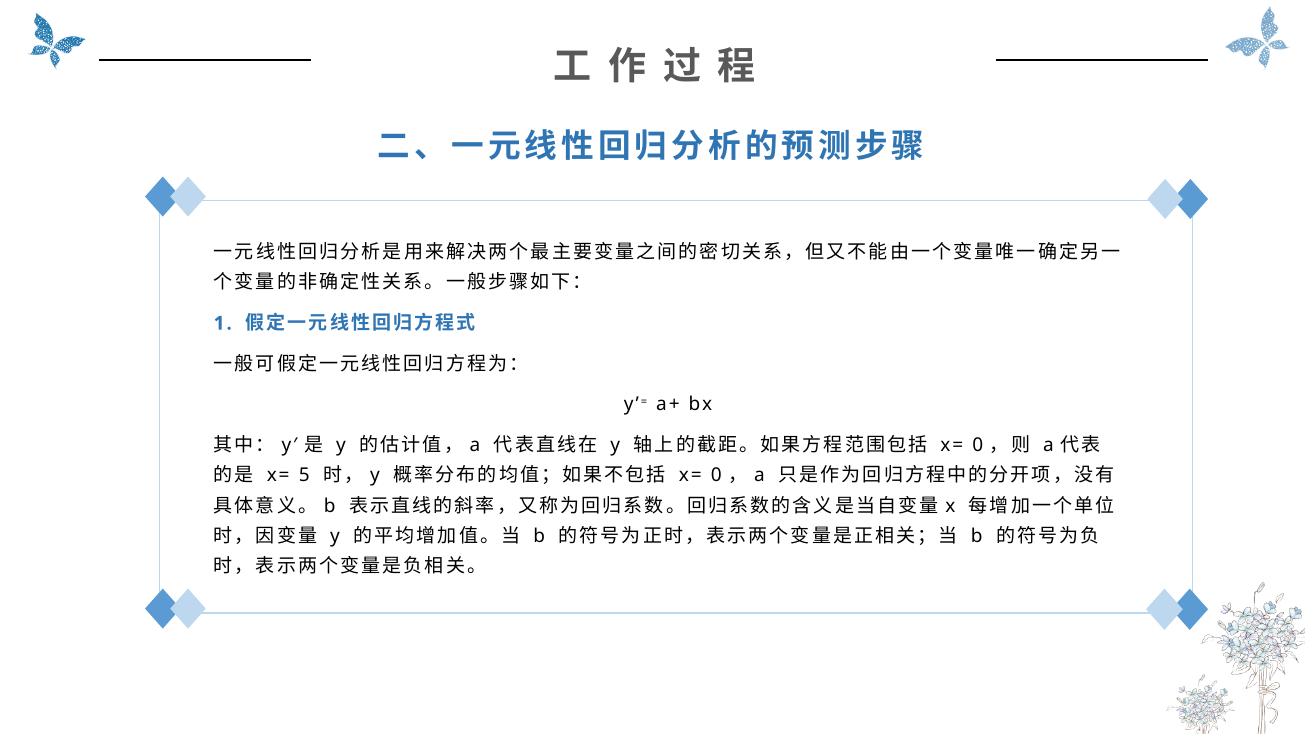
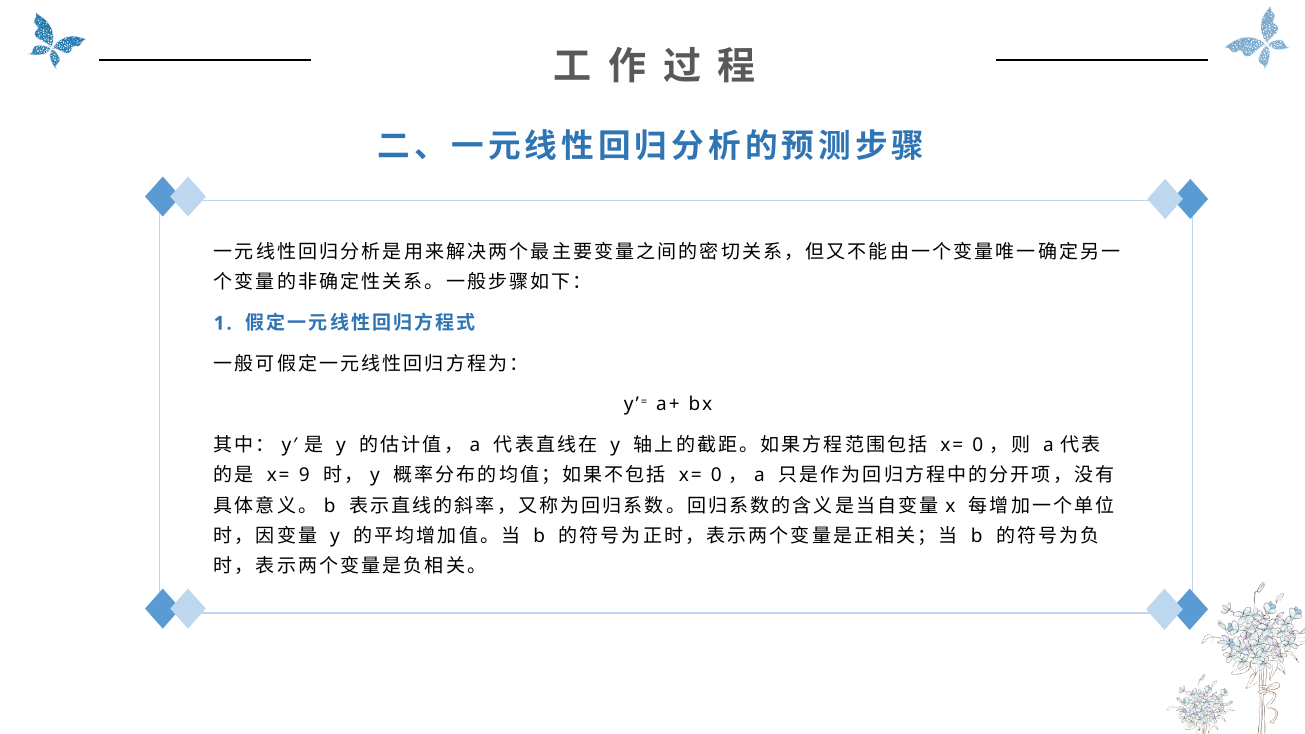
5: 5 -> 9
